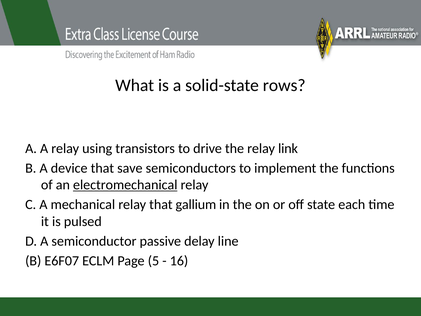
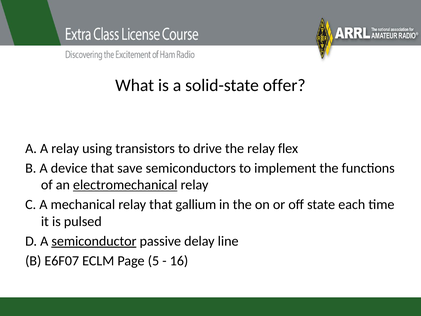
rows: rows -> offer
link: link -> flex
semiconductor underline: none -> present
